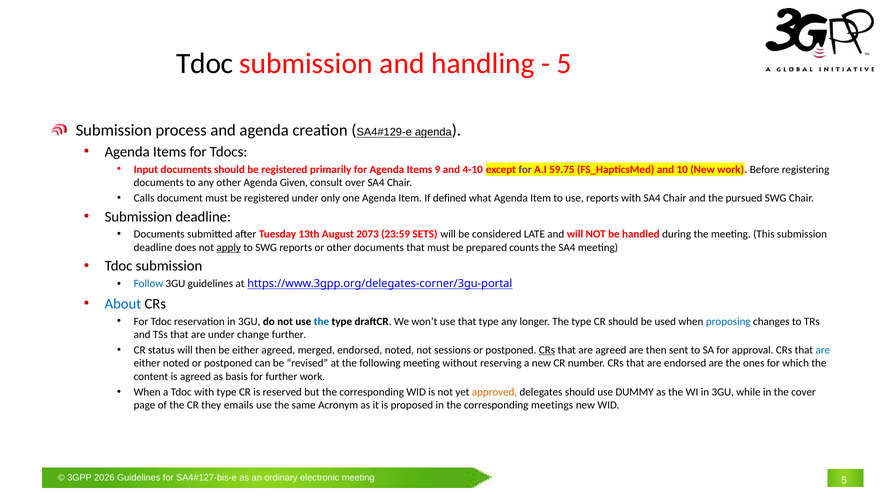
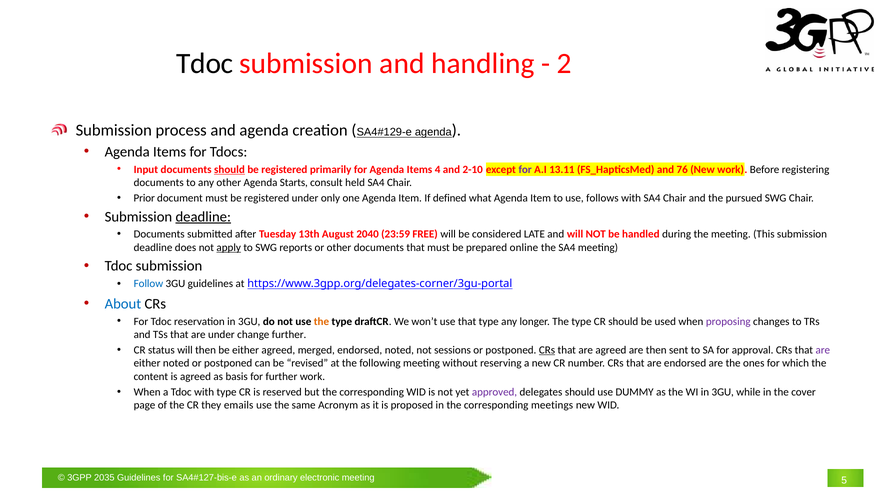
5 at (564, 63): 5 -> 2
should at (229, 169) underline: none -> present
9: 9 -> 4
4-10: 4-10 -> 2-10
59.75: 59.75 -> 13.11
10: 10 -> 76
Given: Given -> Starts
over: over -> held
Calls: Calls -> Prior
use reports: reports -> follows
deadline at (203, 217) underline: none -> present
2073: 2073 -> 2040
SETS: SETS -> FREE
counts: counts -> online
the at (321, 322) colour: blue -> orange
proposing colour: blue -> purple
are at (823, 350) colour: blue -> purple
approved colour: orange -> purple
2026: 2026 -> 2035
